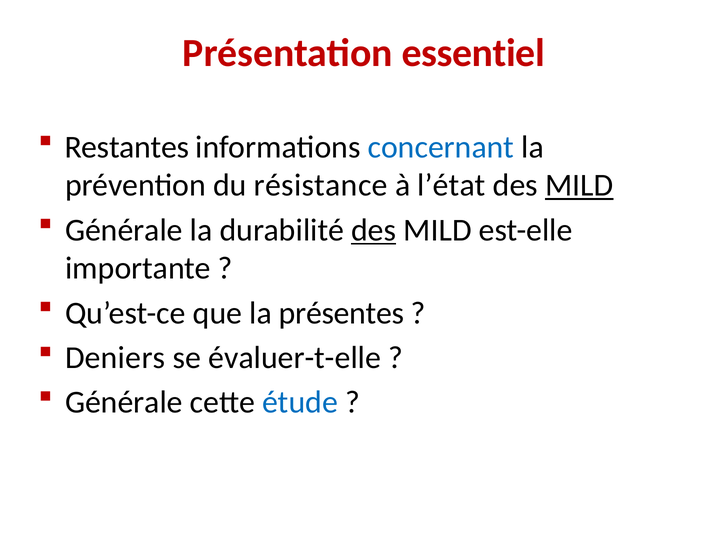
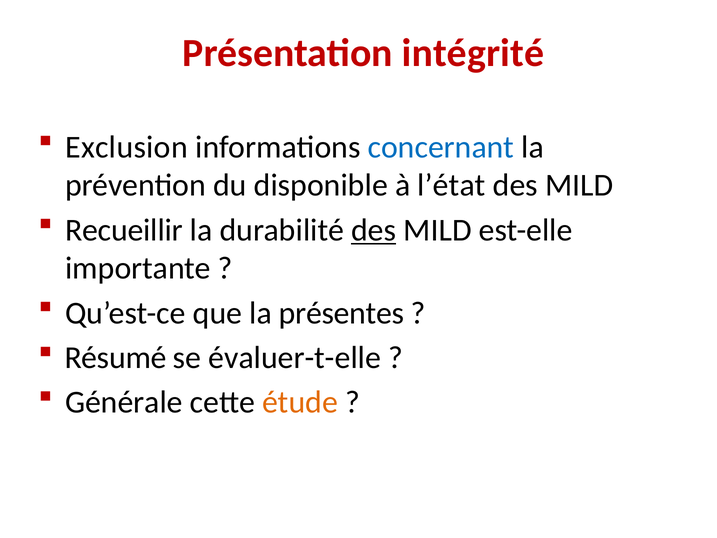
essentiel: essentiel -> intégrité
Restantes: Restantes -> Exclusion
résistance: résistance -> disponible
MILD at (579, 185) underline: present -> none
Générale at (124, 230): Générale -> Recueillir
Deniers: Deniers -> Résumé
étude colour: blue -> orange
